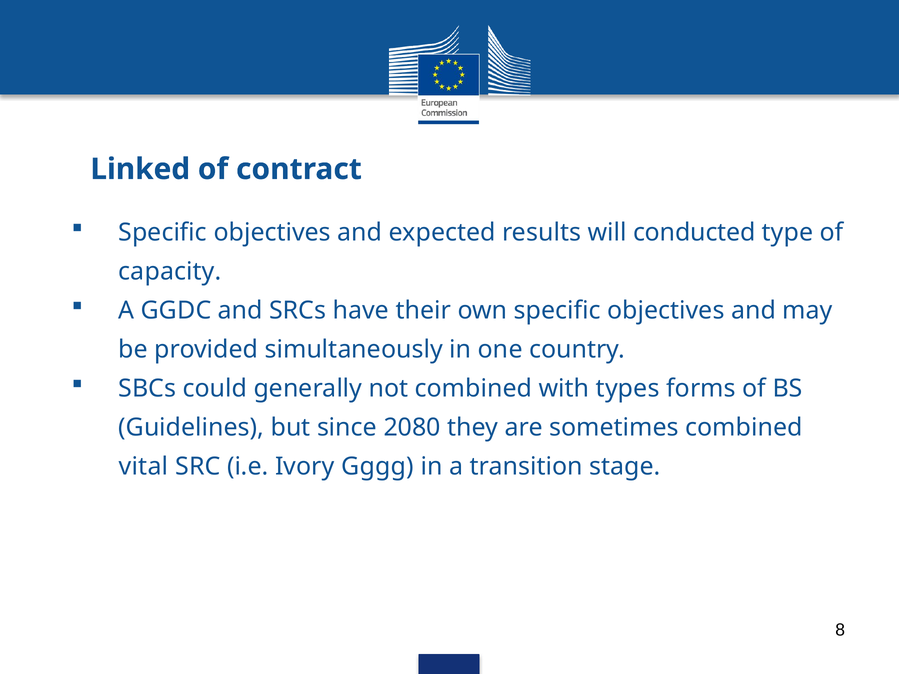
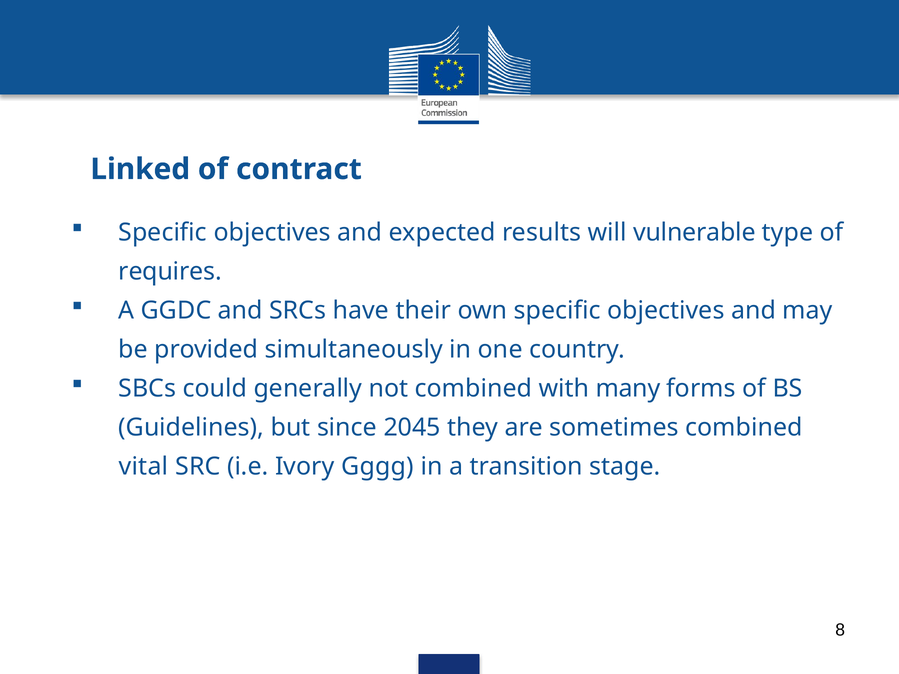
conducted: conducted -> vulnerable
capacity: capacity -> requires
types: types -> many
2080: 2080 -> 2045
